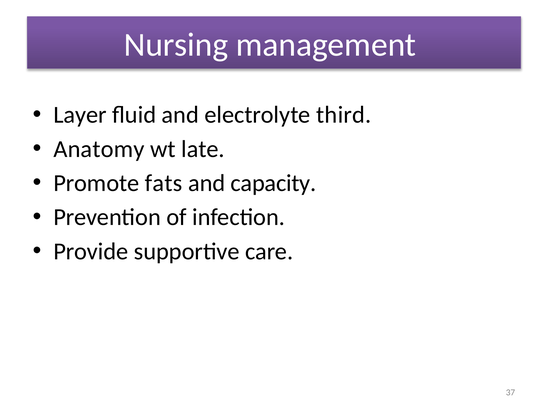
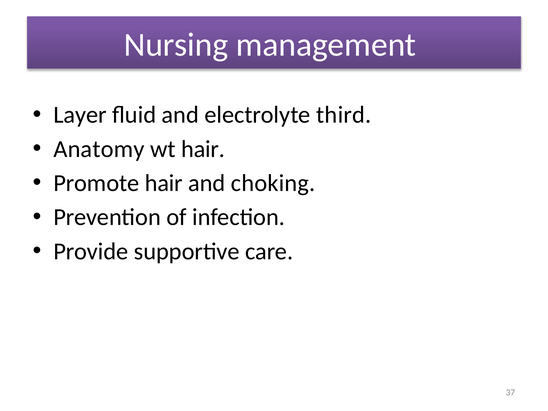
wt late: late -> hair
Promote fats: fats -> hair
capacity: capacity -> choking
